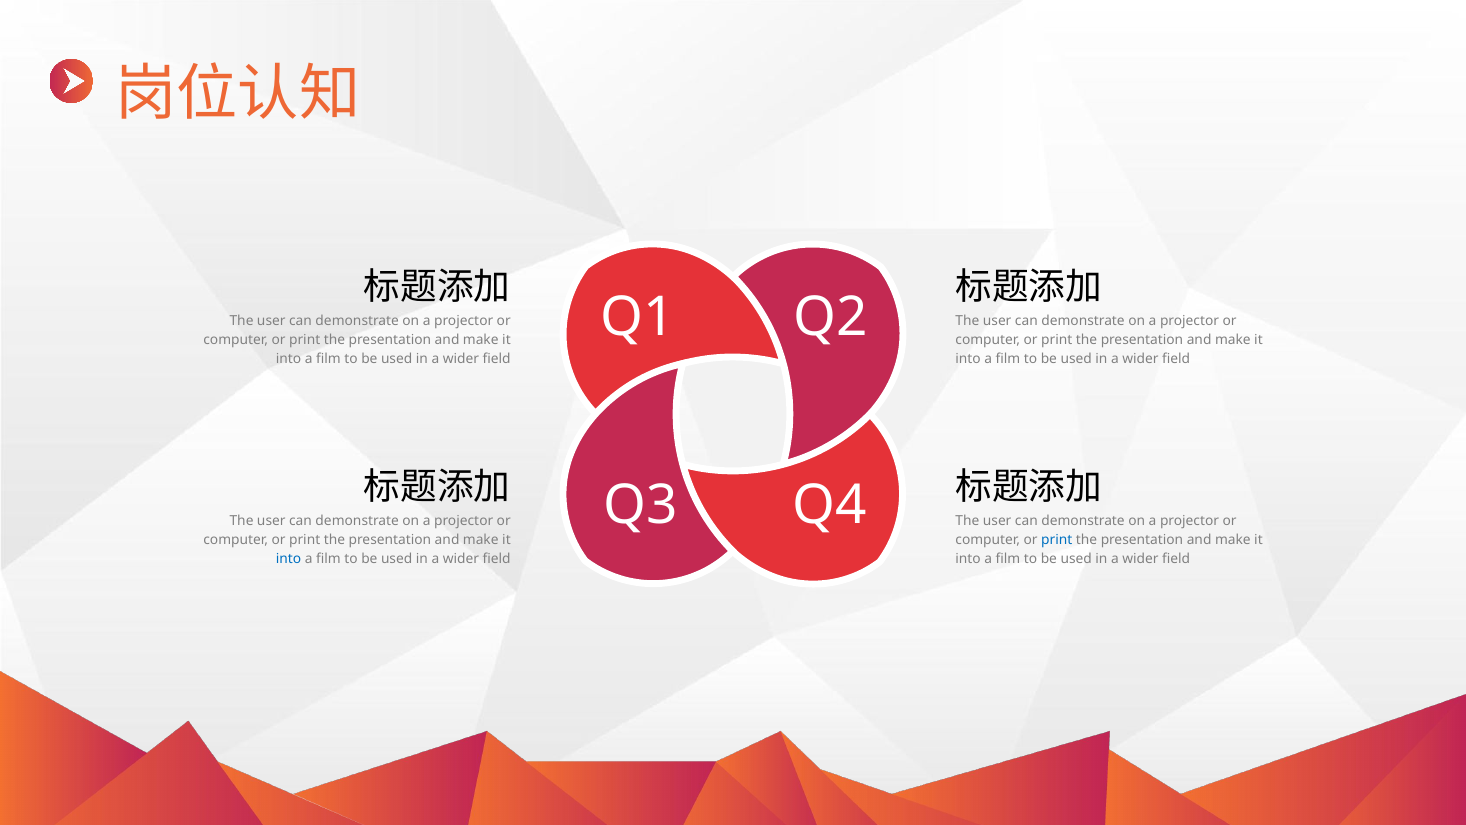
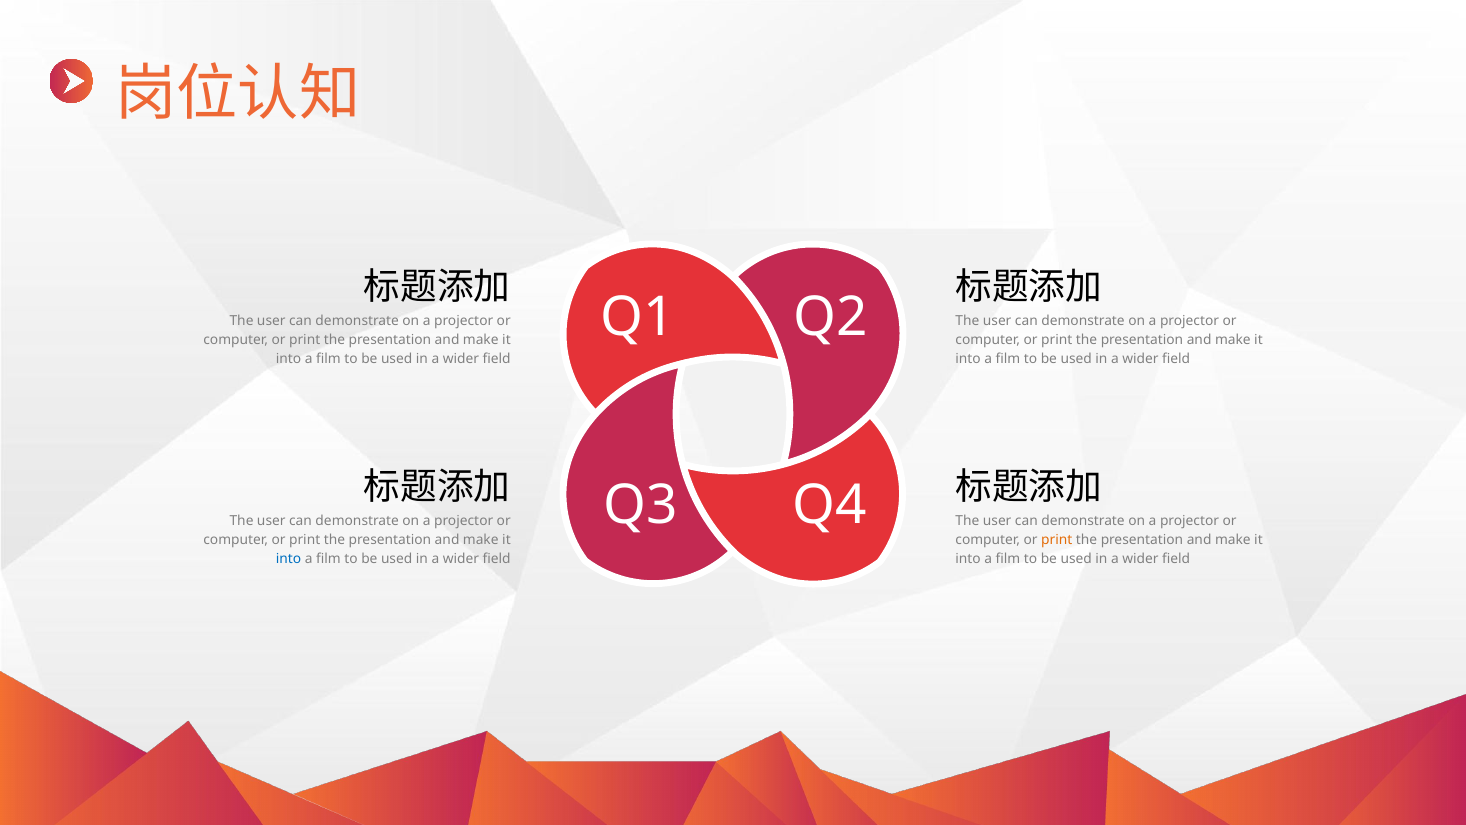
print at (1057, 540) colour: blue -> orange
